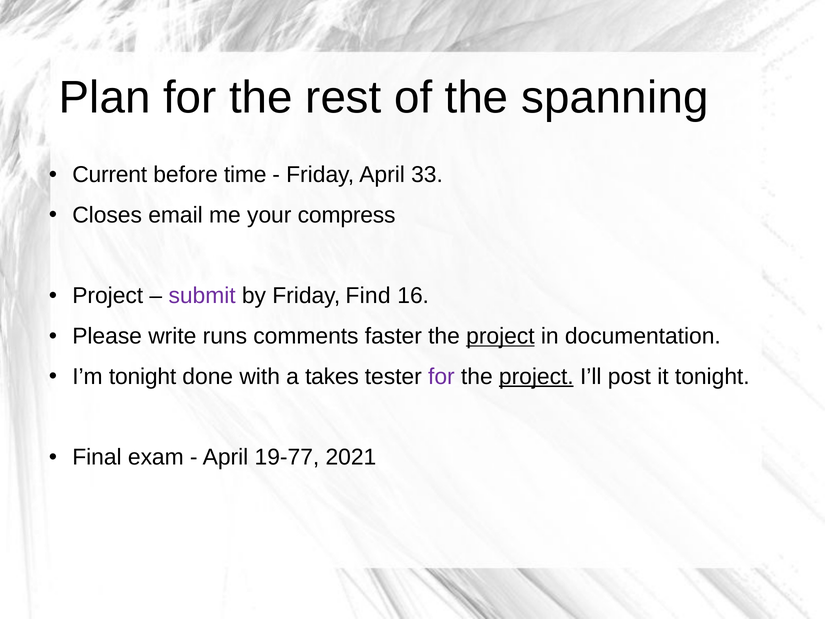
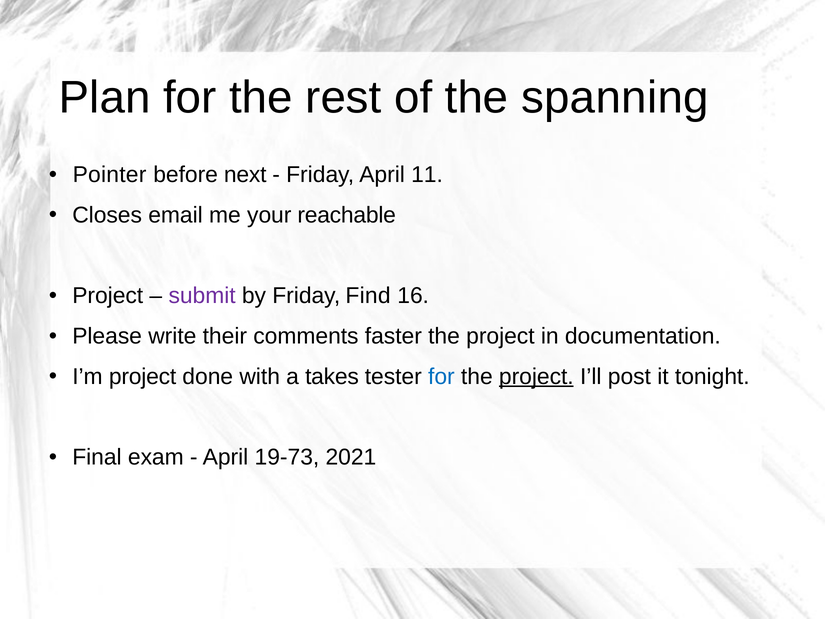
Current: Current -> Pointer
time: time -> next
33: 33 -> 11
compress: compress -> reachable
runs: runs -> their
project at (500, 336) underline: present -> none
I’m tonight: tonight -> project
for at (441, 376) colour: purple -> blue
19-77: 19-77 -> 19-73
